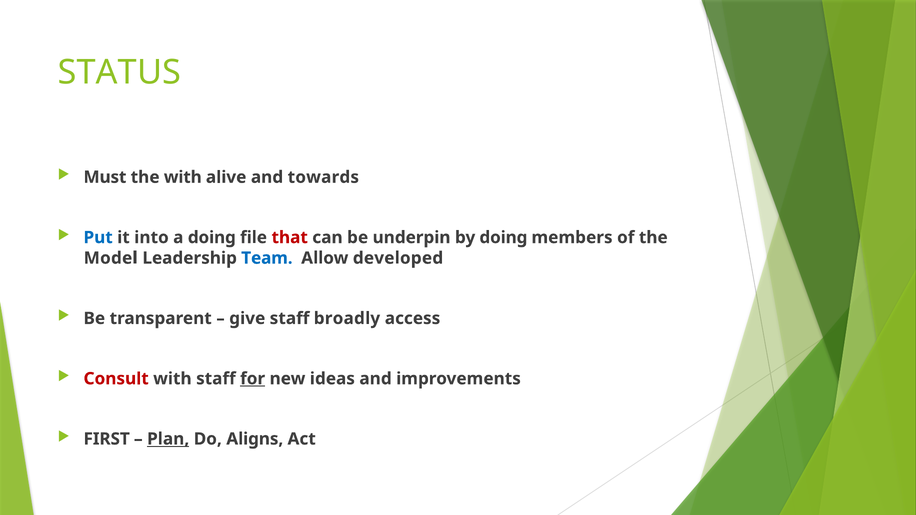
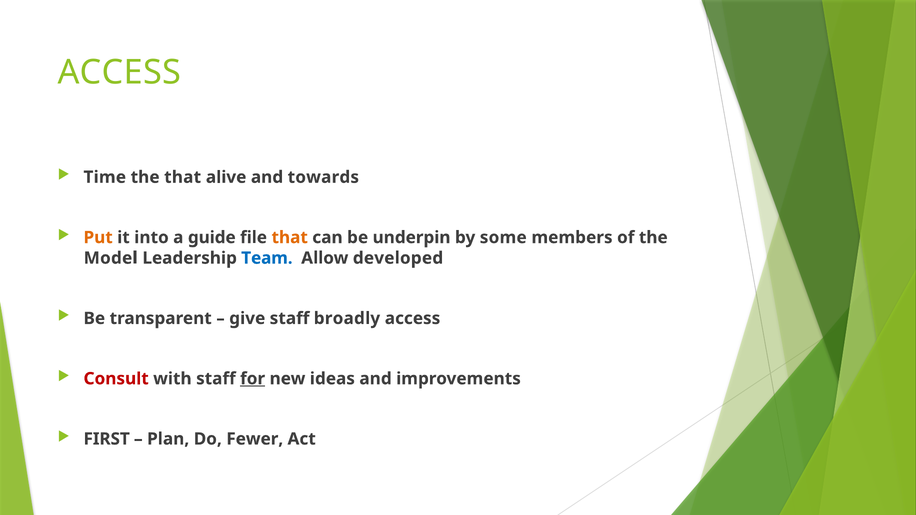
STATUS at (120, 72): STATUS -> ACCESS
Must: Must -> Time
the with: with -> that
Put colour: blue -> orange
a doing: doing -> guide
that at (290, 238) colour: red -> orange
by doing: doing -> some
Plan underline: present -> none
Aligns: Aligns -> Fewer
